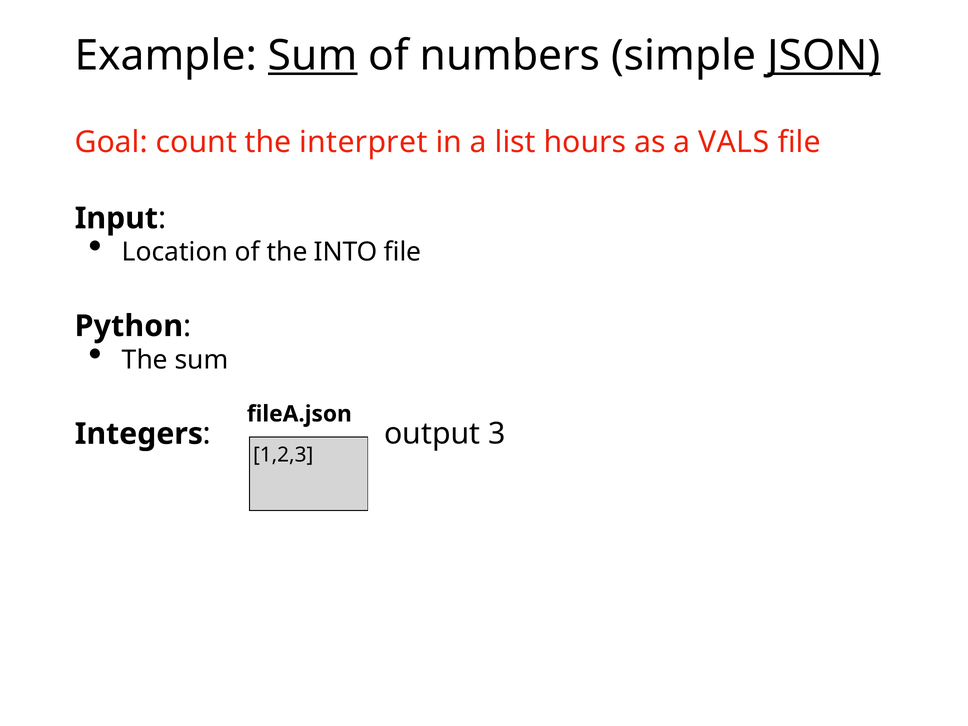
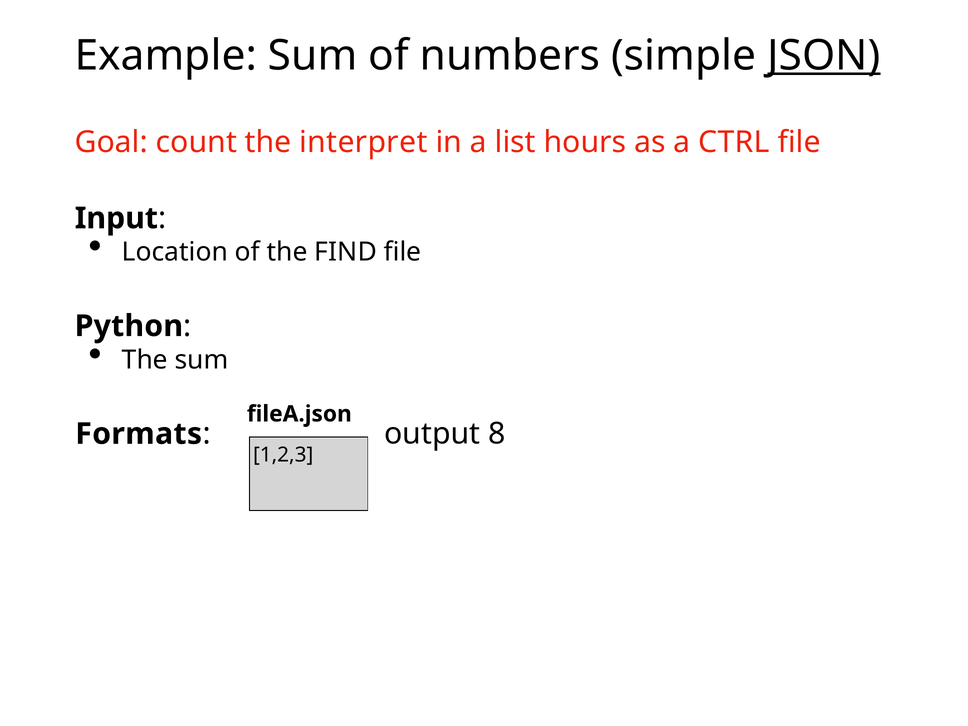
Sum at (313, 55) underline: present -> none
VALS: VALS -> CTRL
INTO: INTO -> FIND
Integers: Integers -> Formats
3: 3 -> 8
